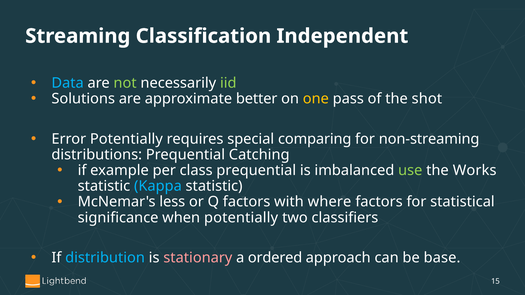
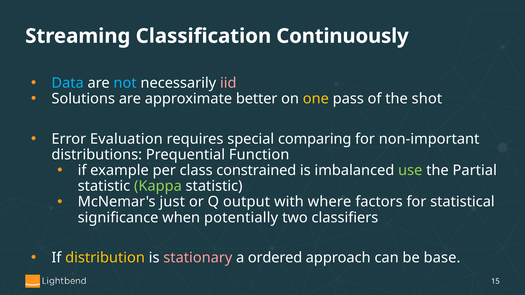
Independent: Independent -> Continuously
not colour: light green -> light blue
iid colour: light green -> pink
Error Potentially: Potentially -> Evaluation
non-streaming: non-streaming -> non-important
Catching: Catching -> Function
class prequential: prequential -> constrained
Works: Works -> Partial
Kappa colour: light blue -> light green
less: less -> just
Q factors: factors -> output
distribution colour: light blue -> yellow
